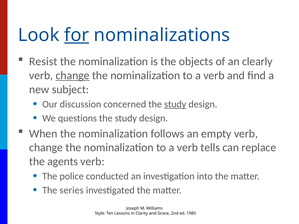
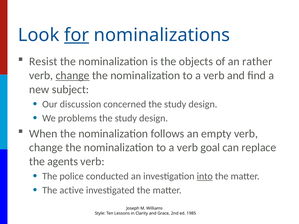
clearly: clearly -> rather
study at (175, 104) underline: present -> none
questions: questions -> problems
tells: tells -> goal
into underline: none -> present
series: series -> active
